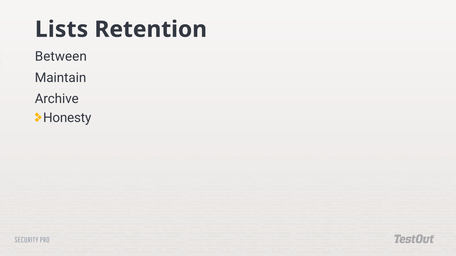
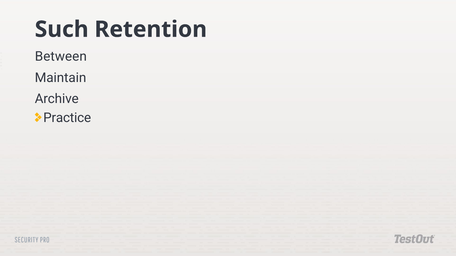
Lists: Lists -> Such
Honesty: Honesty -> Practice
